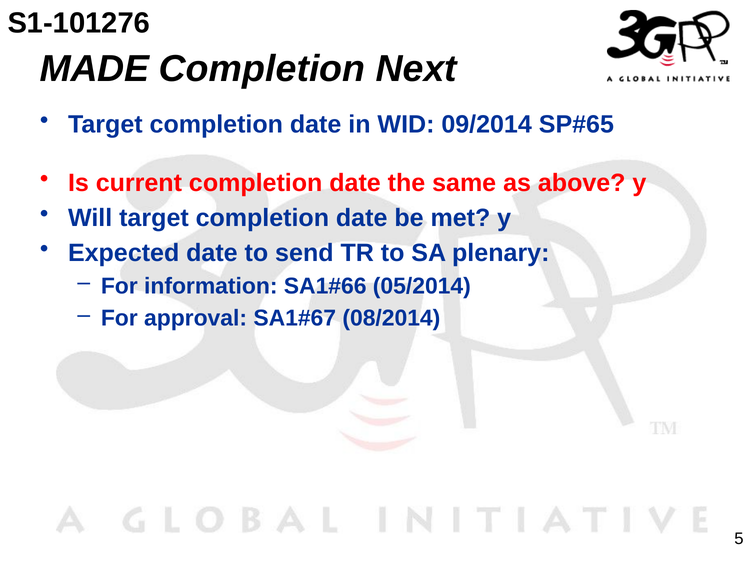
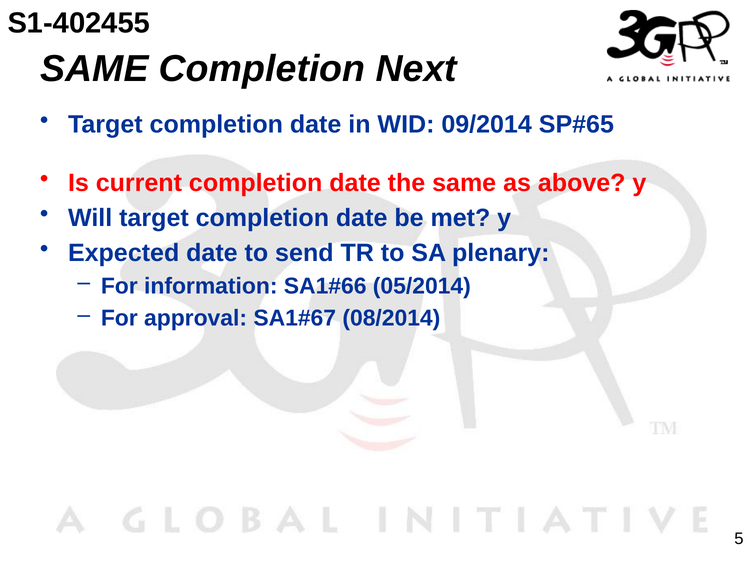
S1-101276: S1-101276 -> S1-402455
MADE at (95, 69): MADE -> SAME
